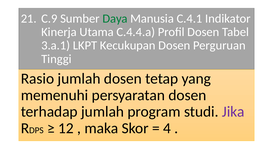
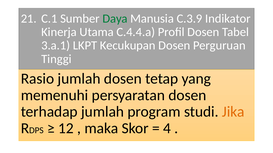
C.9: C.9 -> C.1
C.4.1: C.4.1 -> C.3.9
Jika colour: purple -> orange
